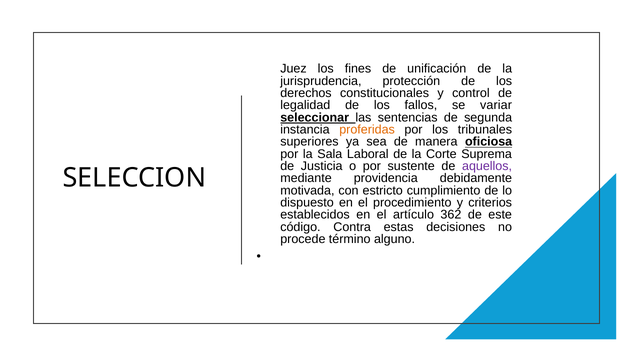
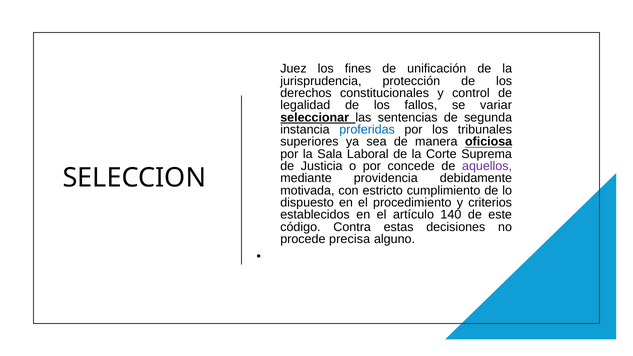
proferidas colour: orange -> blue
sustente: sustente -> concede
362: 362 -> 140
término: término -> precisa
